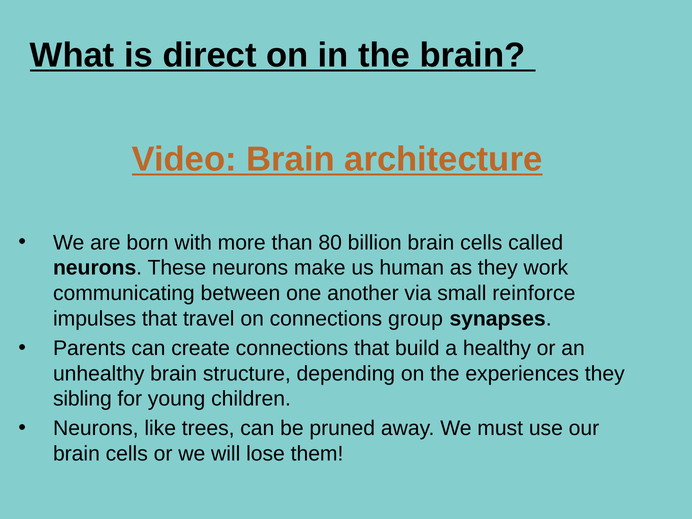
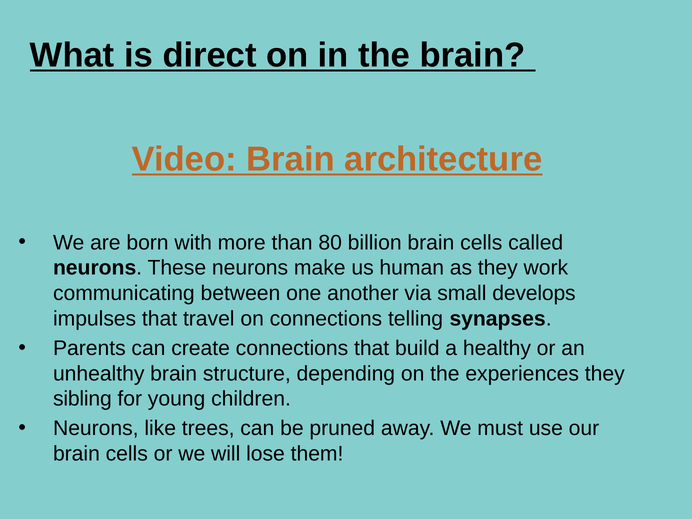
reinforce: reinforce -> develops
group: group -> telling
